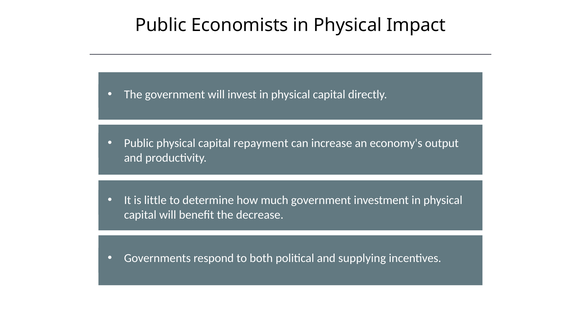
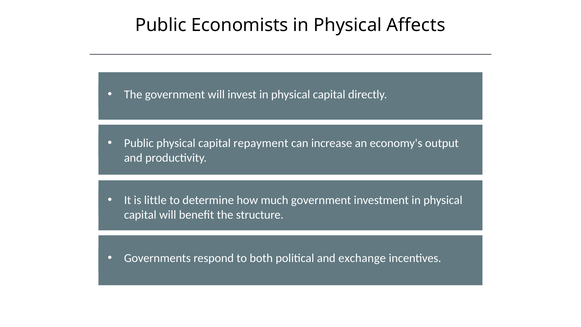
Impact: Impact -> Affects
decrease: decrease -> structure
supplying: supplying -> exchange
